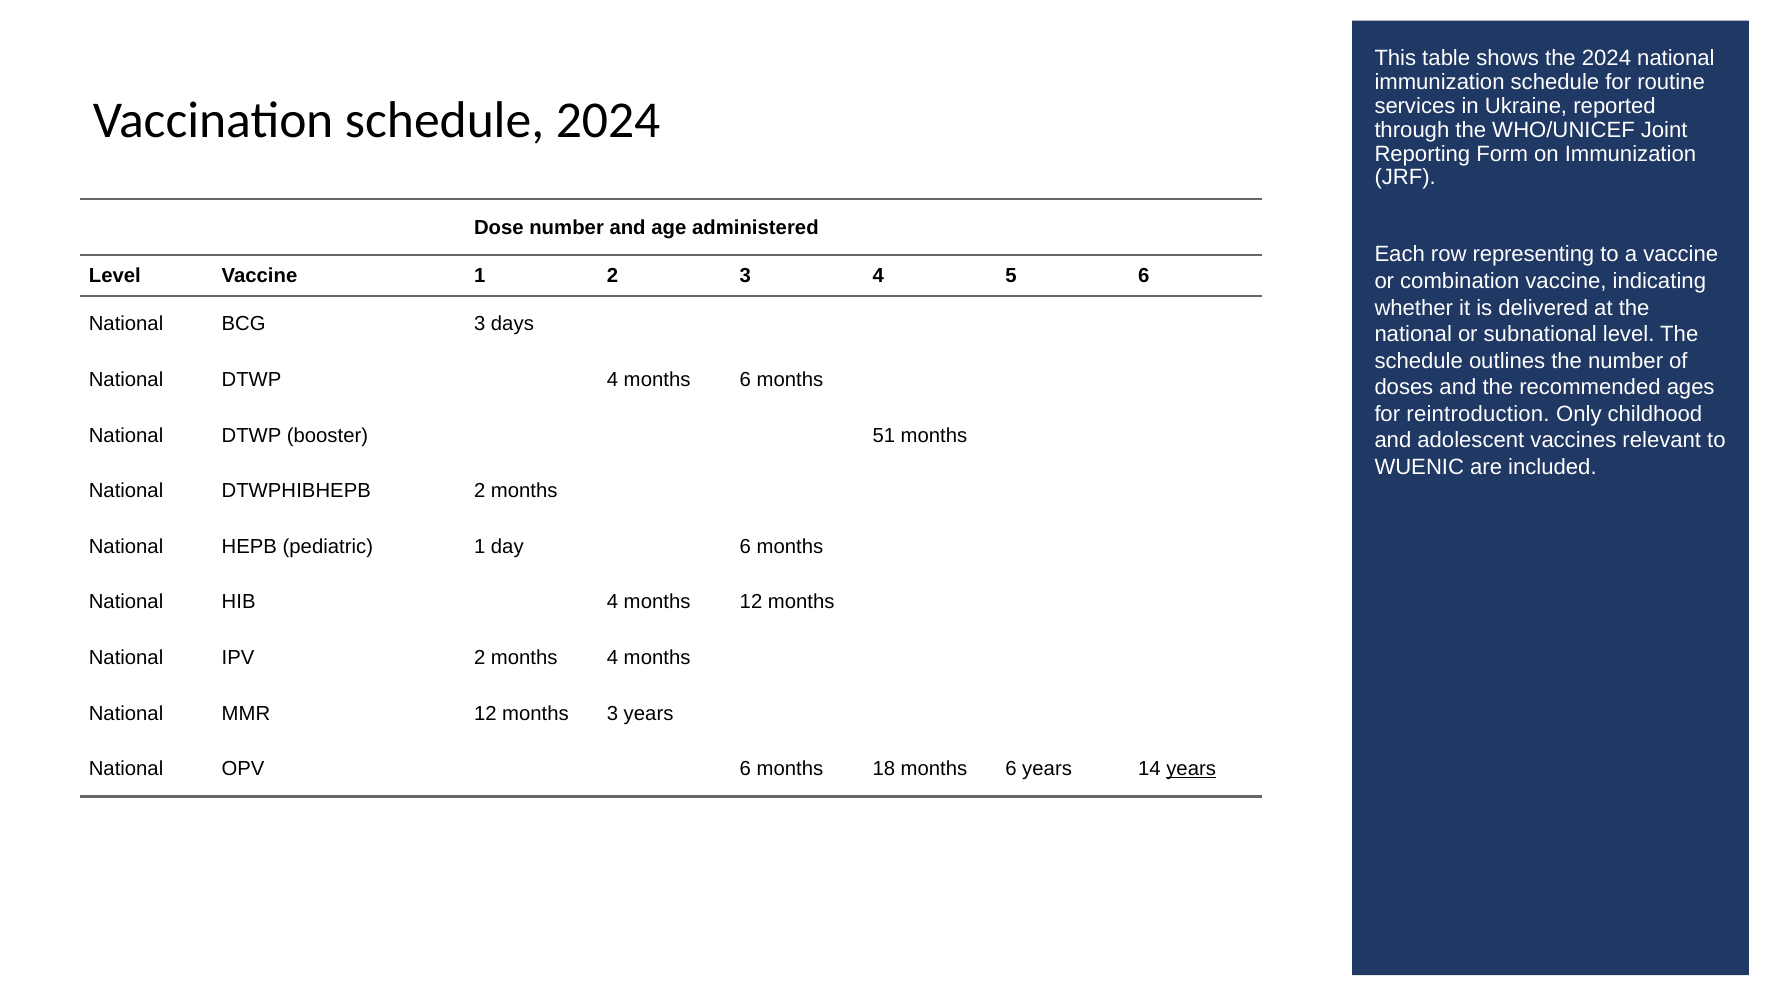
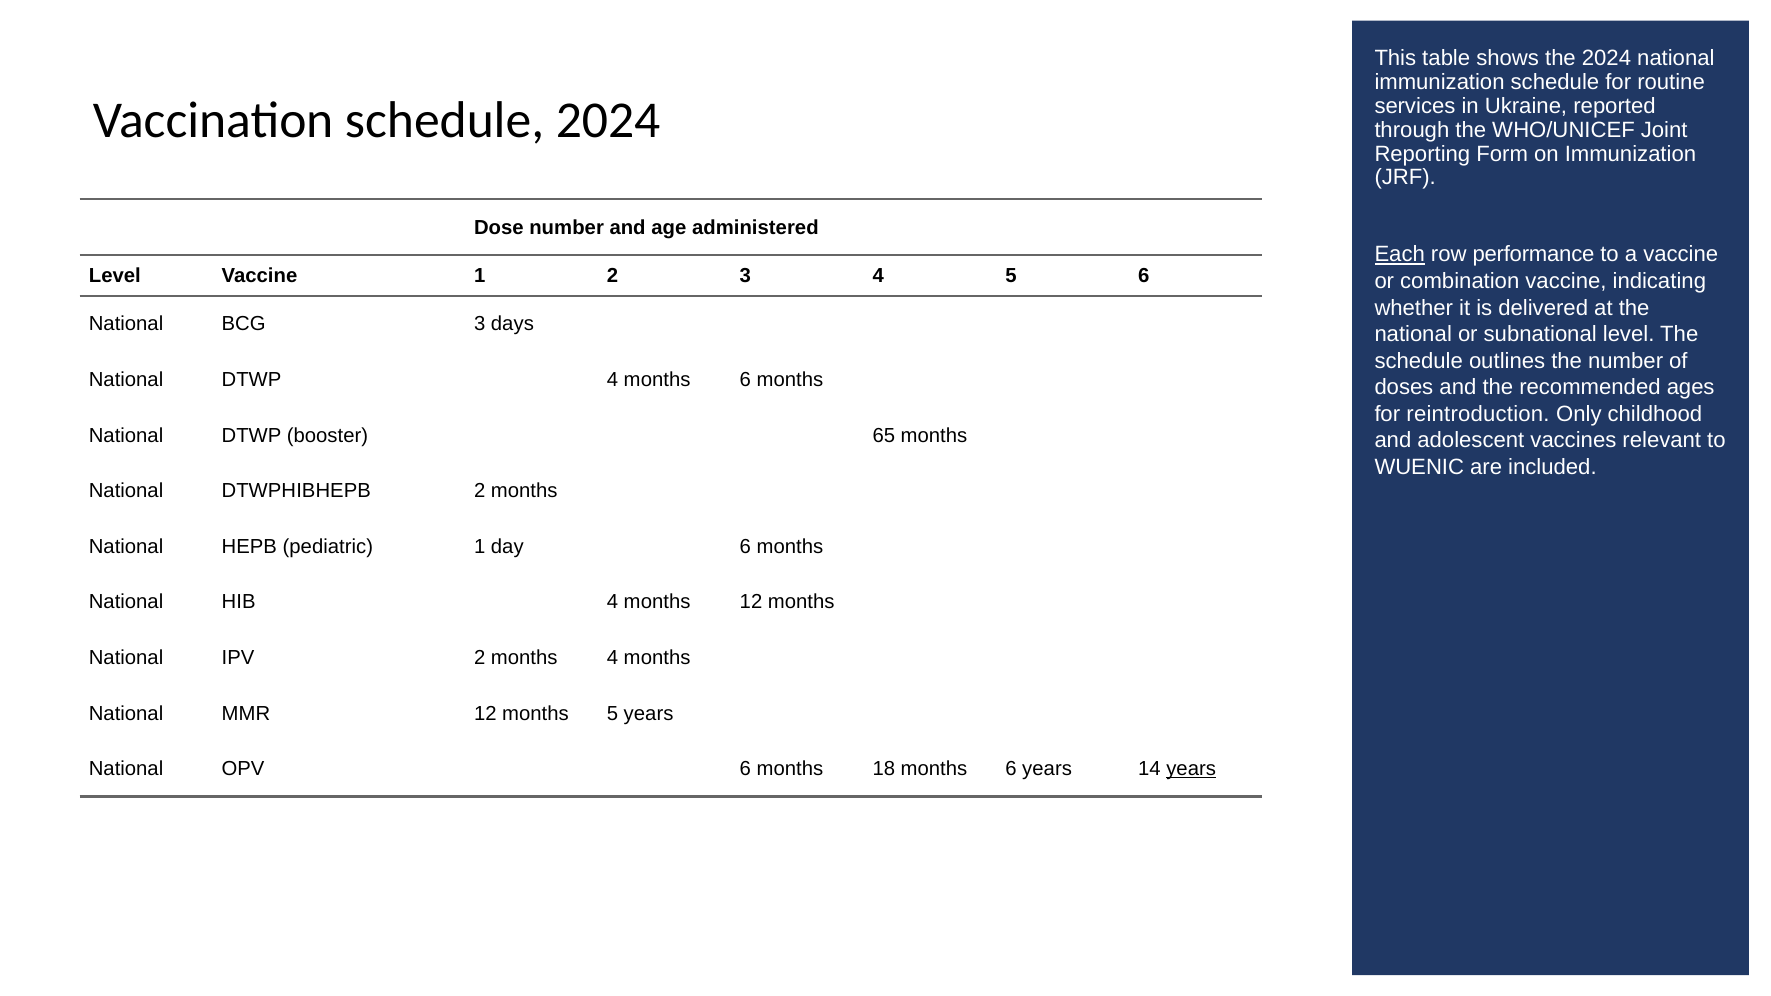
Each underline: none -> present
representing: representing -> performance
51: 51 -> 65
months 3: 3 -> 5
